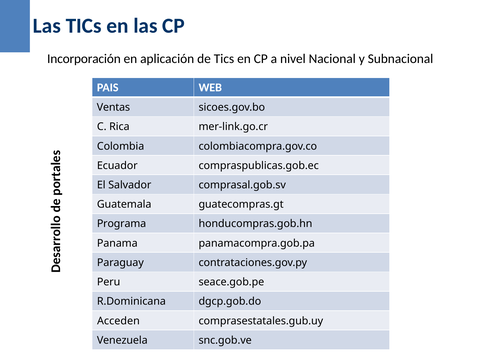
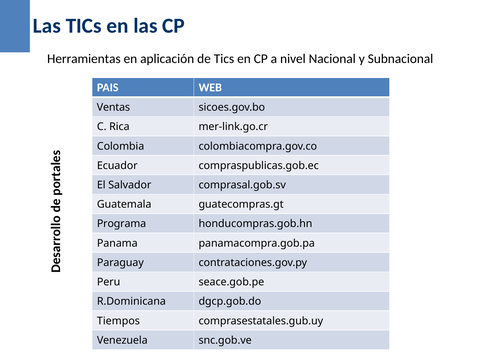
Incorporación: Incorporación -> Herramientas
Acceden: Acceden -> Tiempos
